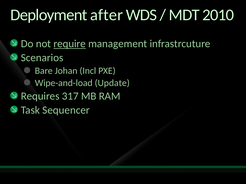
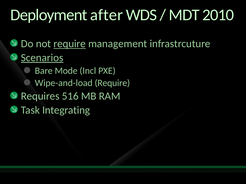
Scenarios underline: none -> present
Johan: Johan -> Mode
Wipe-and-load Update: Update -> Require
317: 317 -> 516
Sequencer: Sequencer -> Integrating
